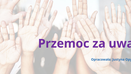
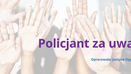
Przemoc: Przemoc -> Policjant
